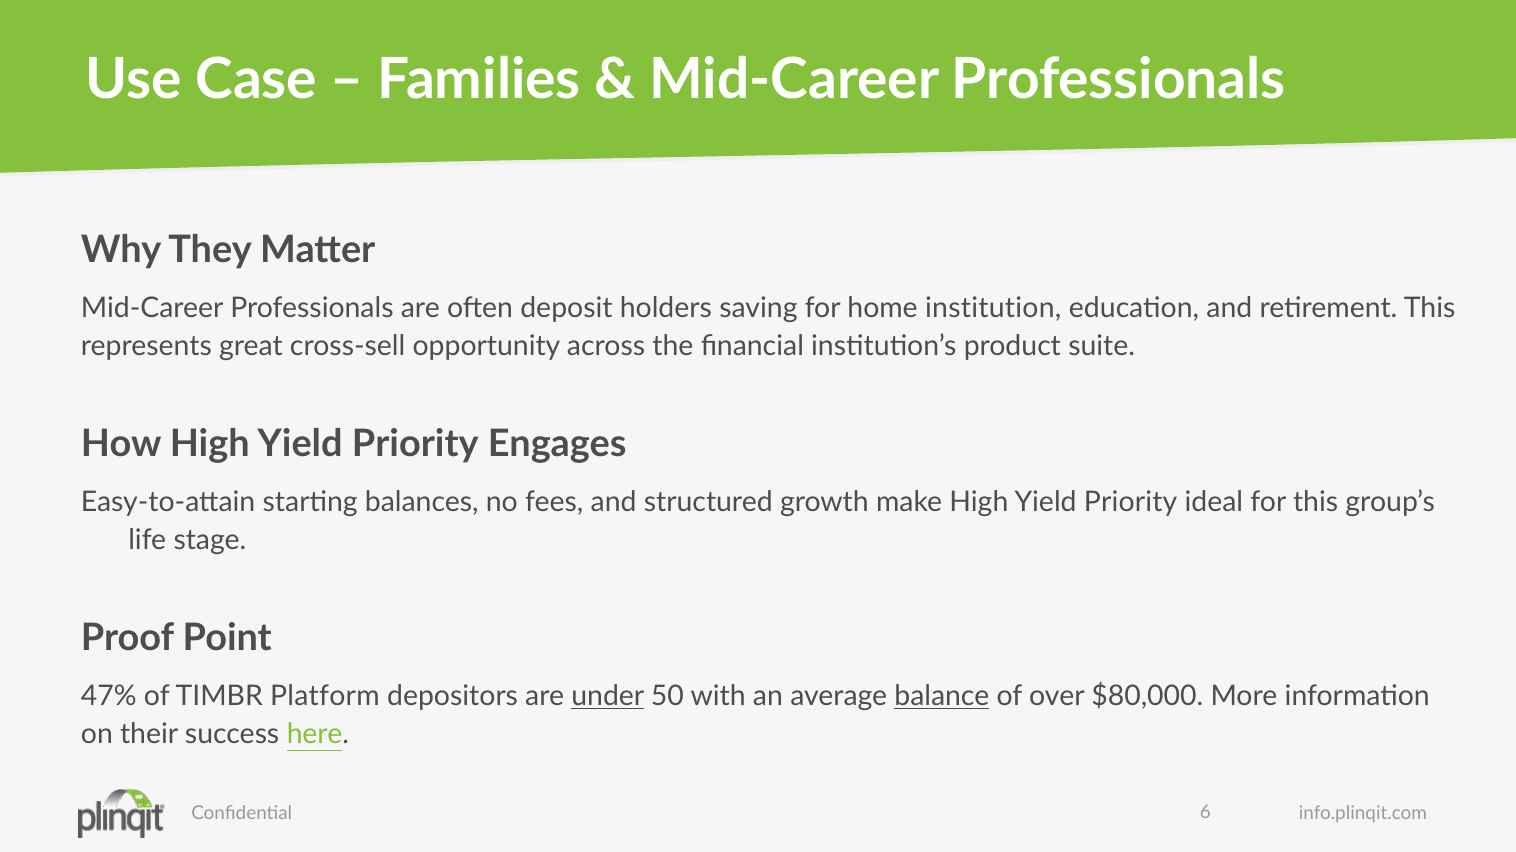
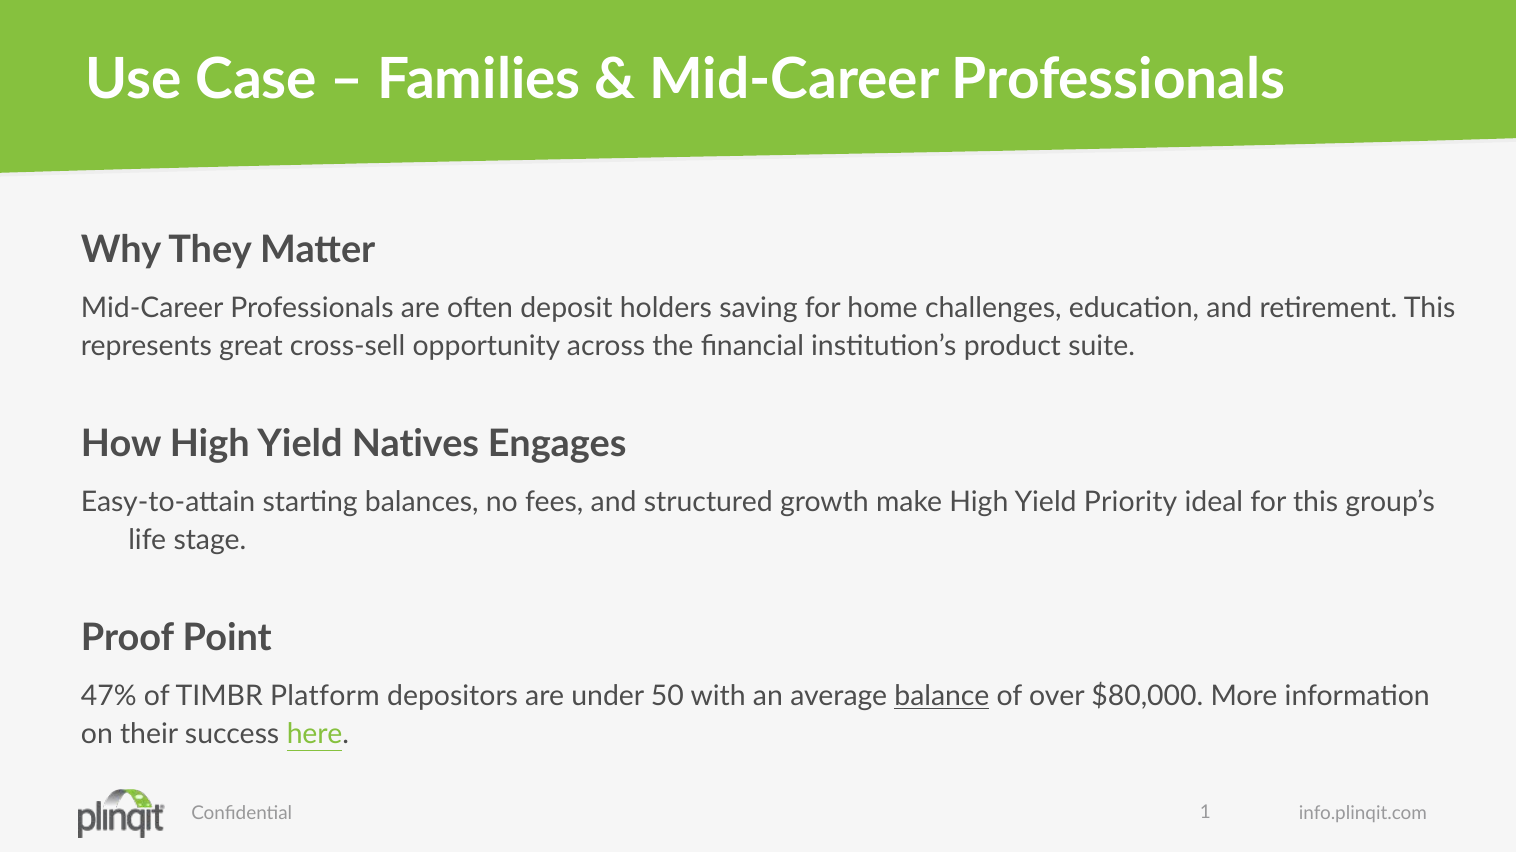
institution: institution -> challenges
How High Yield Priority: Priority -> Natives
under underline: present -> none
6: 6 -> 1
